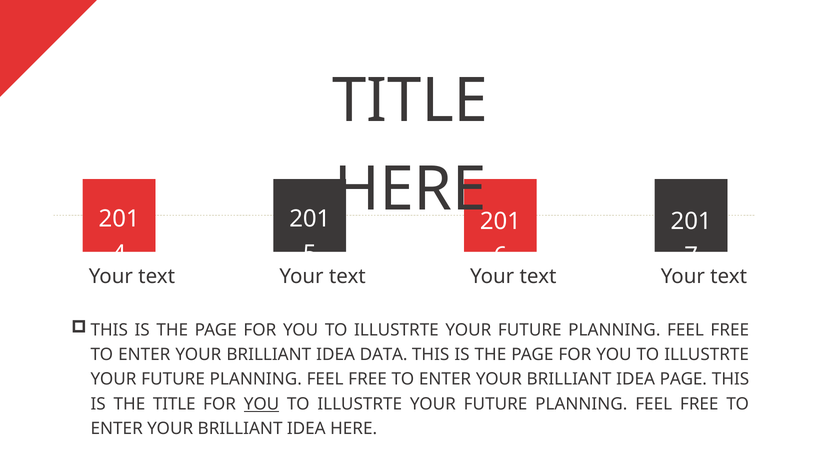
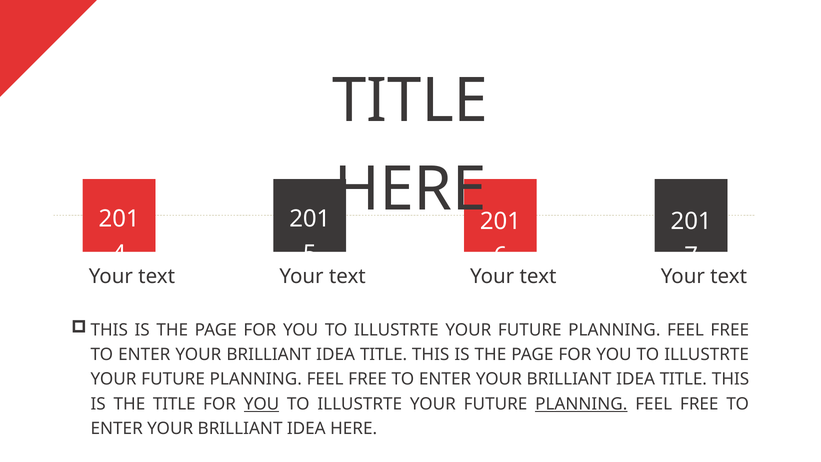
DATA at (384, 355): DATA -> TITLE
PAGE at (683, 379): PAGE -> TITLE
PLANNING at (581, 404) underline: none -> present
